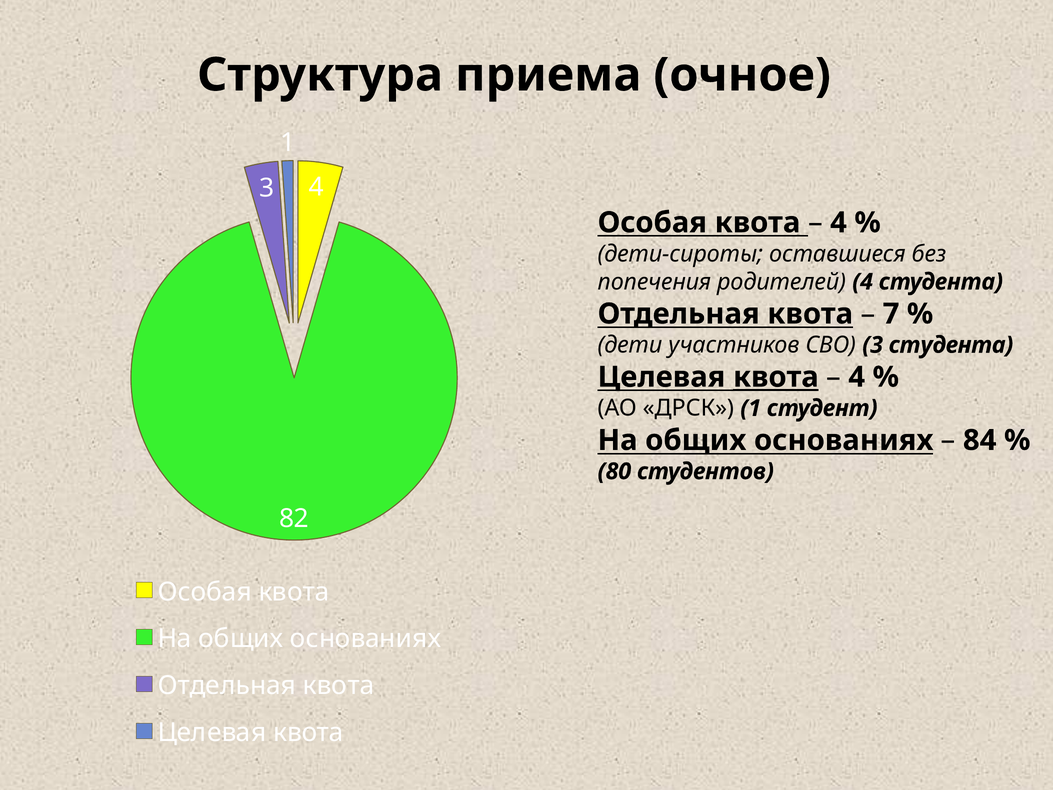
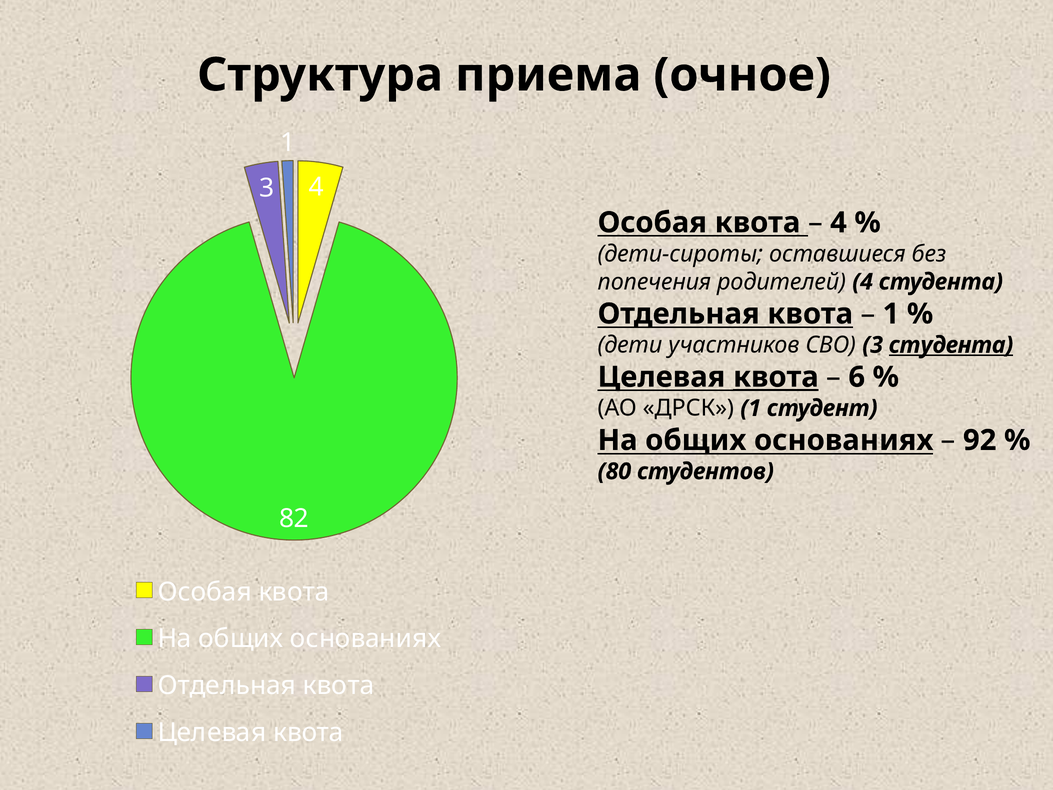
7 at (891, 314): 7 -> 1
студента at (951, 345) underline: none -> present
4 at (857, 377): 4 -> 6
84: 84 -> 92
